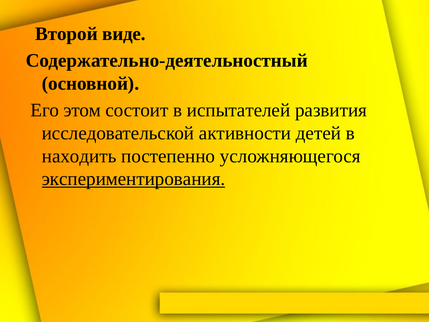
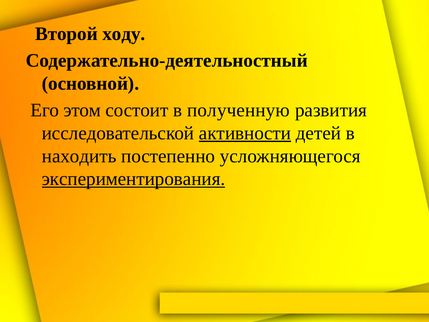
виде: виде -> ходу
испытателей: испытателей -> полученную
активности underline: none -> present
